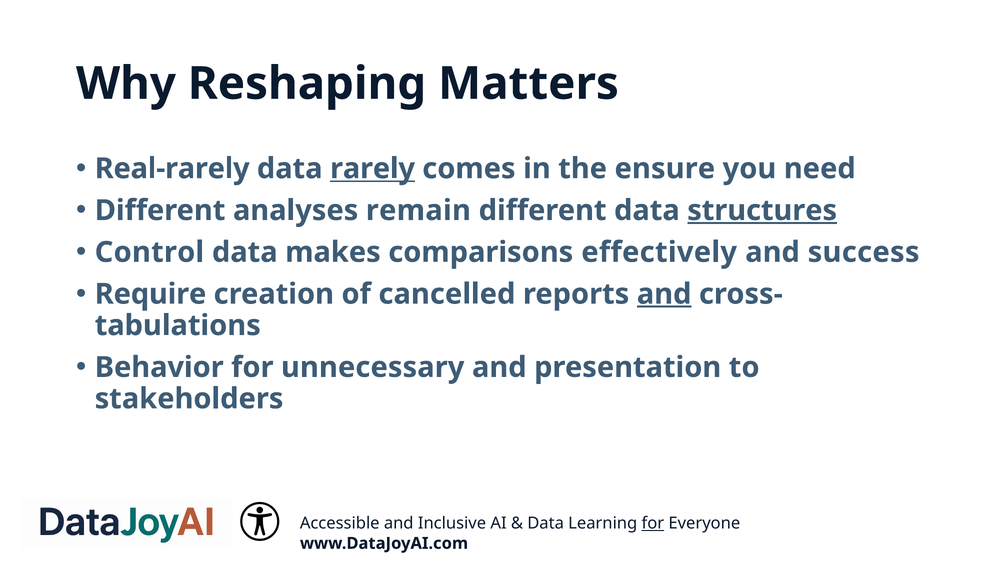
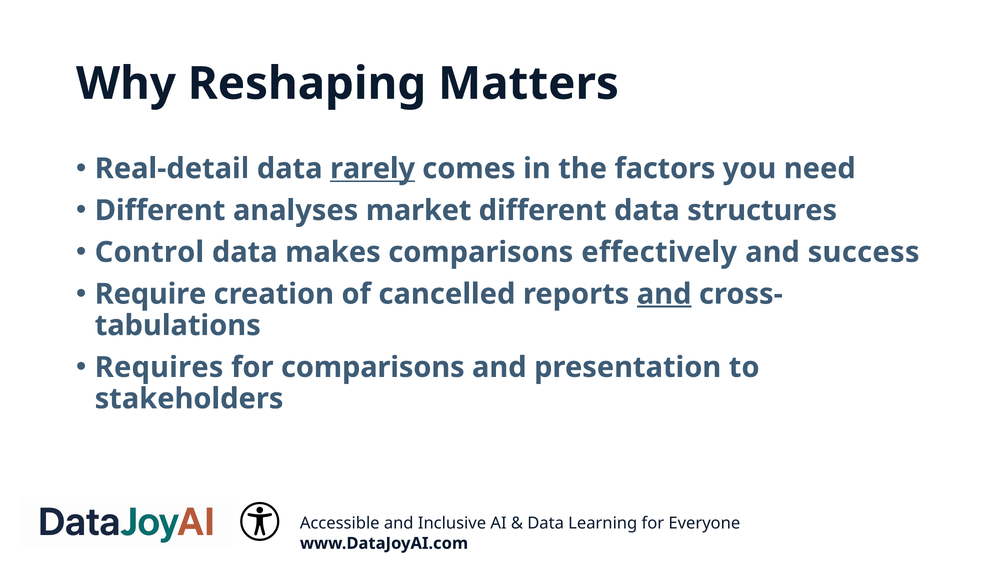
Real-rarely: Real-rarely -> Real-detail
ensure: ensure -> factors
remain: remain -> market
structures underline: present -> none
Behavior: Behavior -> Requires
for unnecessary: unnecessary -> comparisons
for at (653, 523) underline: present -> none
